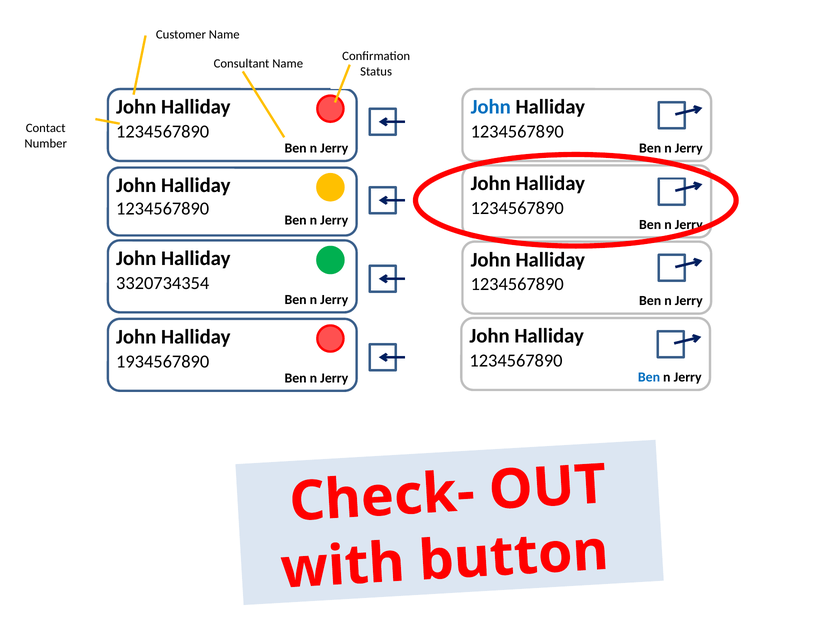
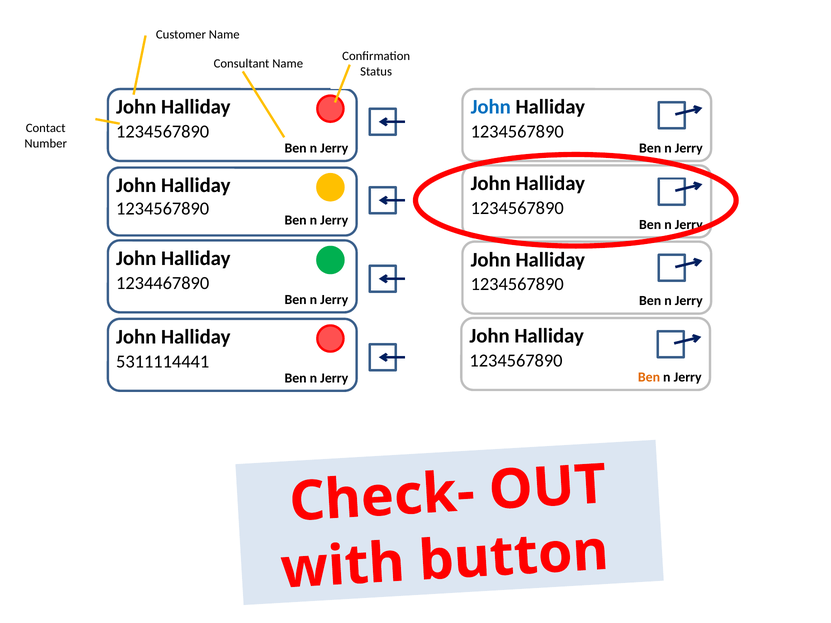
3320734354: 3320734354 -> 1234467890
1934567890: 1934567890 -> 5311114441
Ben at (649, 377) colour: blue -> orange
